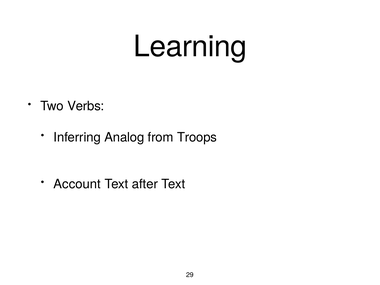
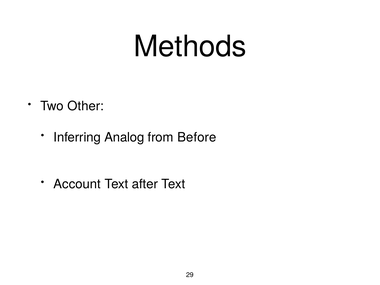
Learning: Learning -> Methods
Verbs: Verbs -> Other
Troops: Troops -> Before
